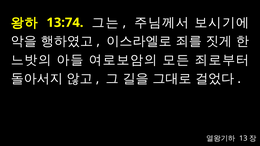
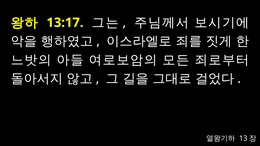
13:74: 13:74 -> 13:17
